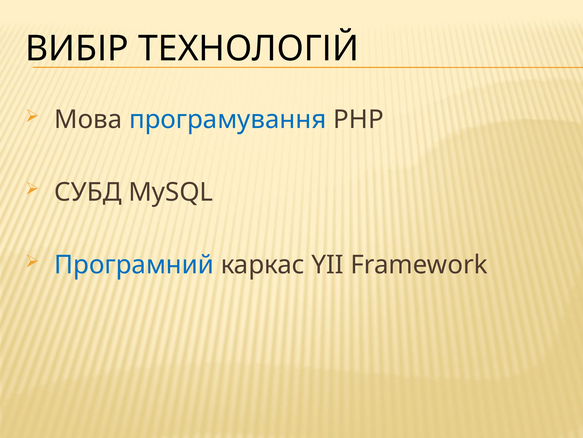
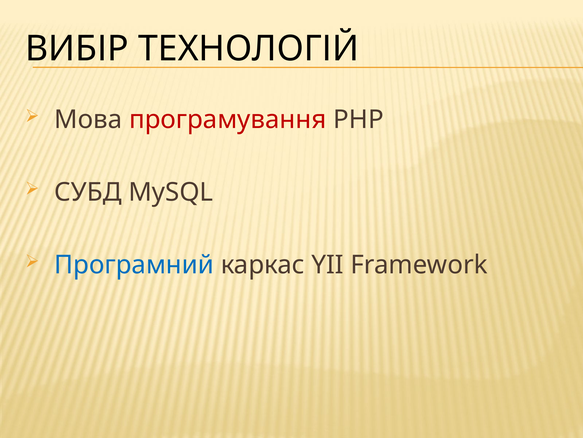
програмування colour: blue -> red
